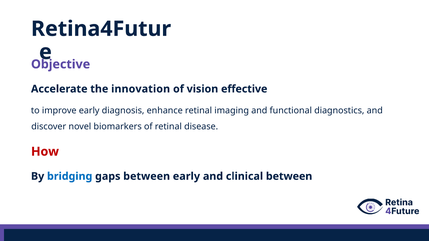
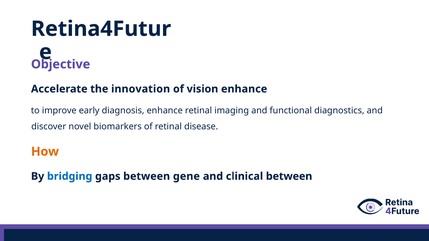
vision effective: effective -> enhance
How colour: red -> orange
between early: early -> gene
